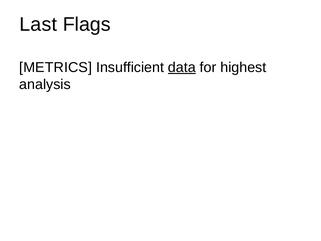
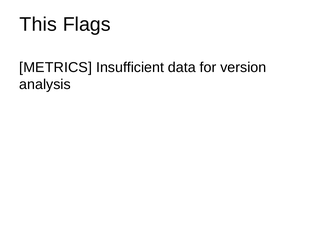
Last: Last -> This
data underline: present -> none
highest: highest -> version
